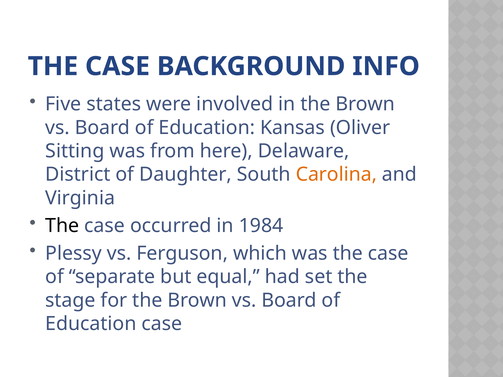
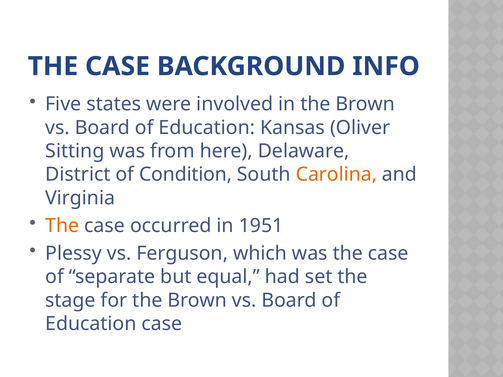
Daughter: Daughter -> Condition
The at (62, 226) colour: black -> orange
1984: 1984 -> 1951
